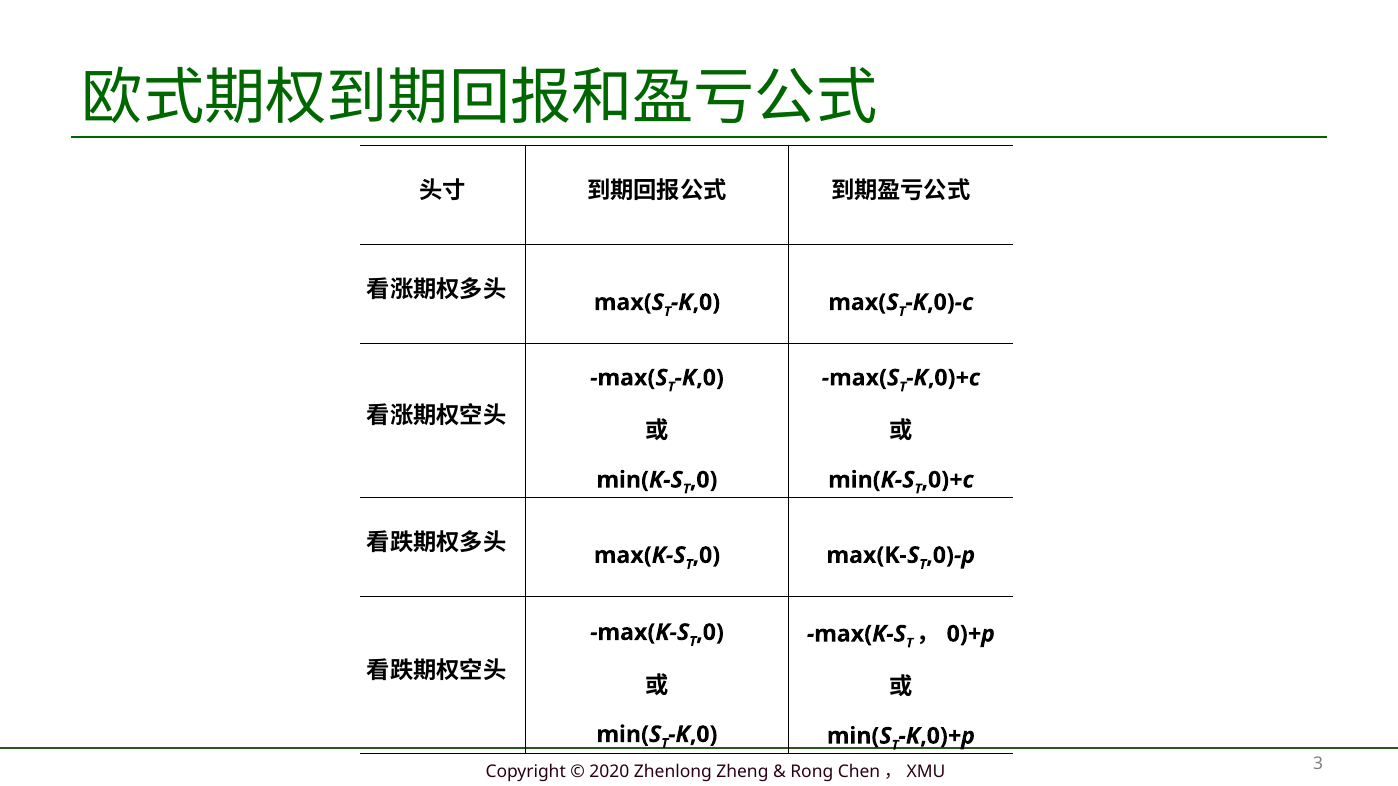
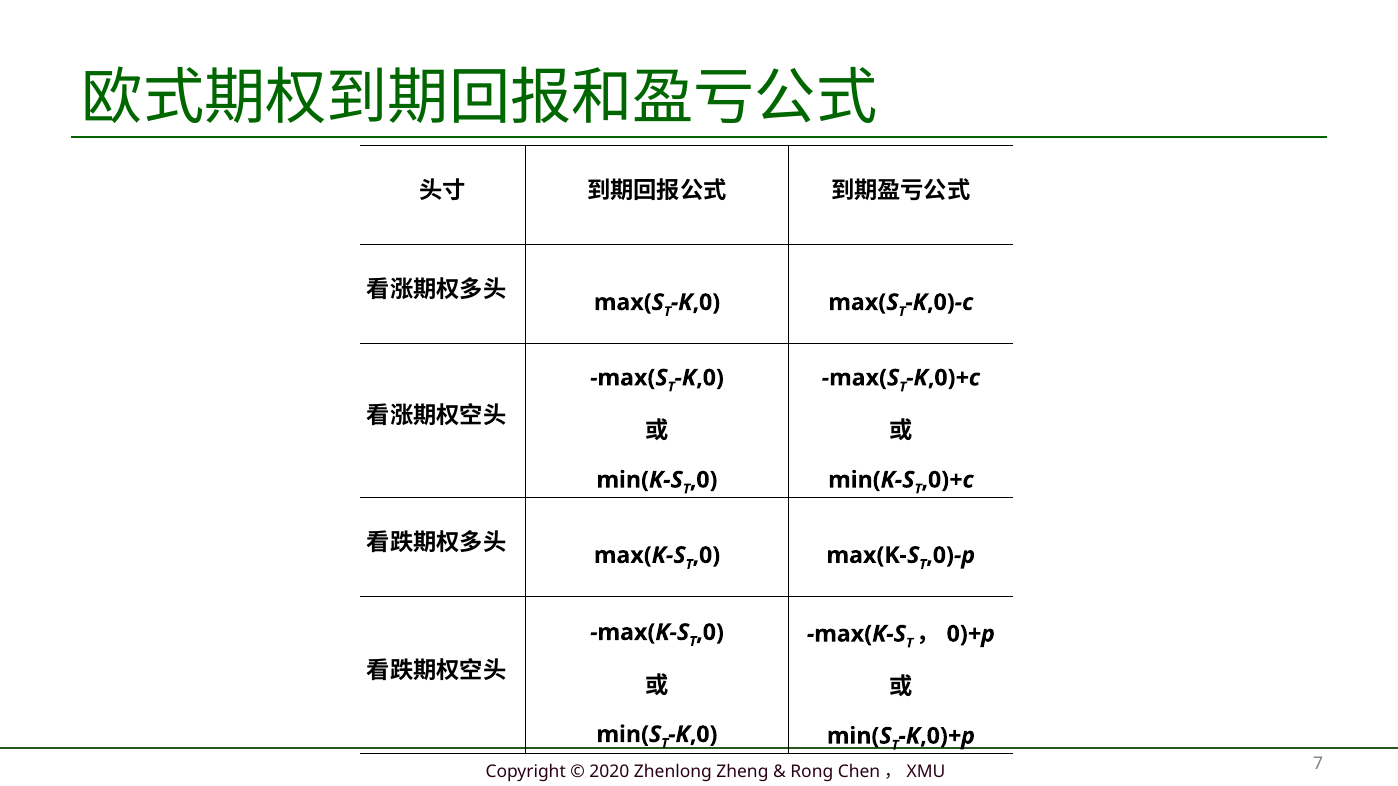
3: 3 -> 7
